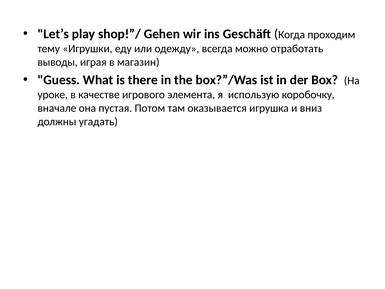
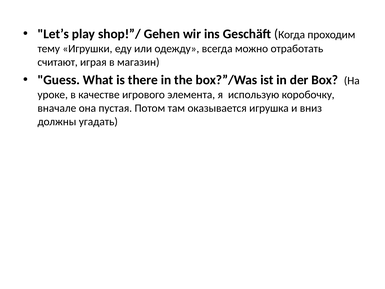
выводы: выводы -> считают
